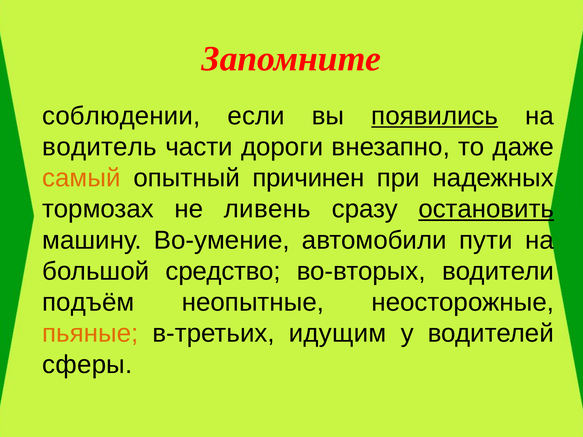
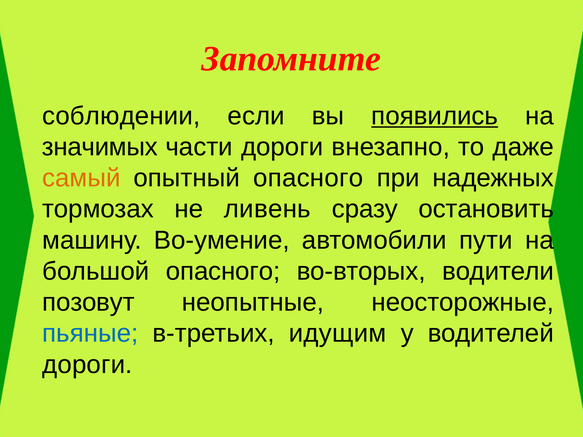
водитель: водитель -> значимых
опытный причинен: причинен -> опасного
остановить underline: present -> none
большой средство: средство -> опасного
подъём: подъём -> позовут
пьяные colour: orange -> blue
сферы at (87, 365): сферы -> дороги
